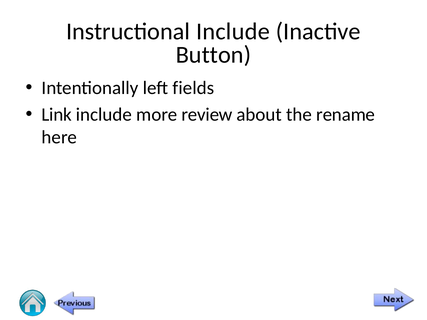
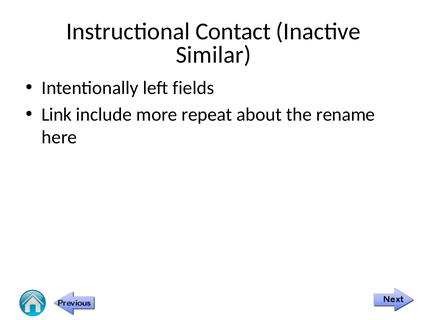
Instructional Include: Include -> Contact
Button: Button -> Similar
review: review -> repeat
